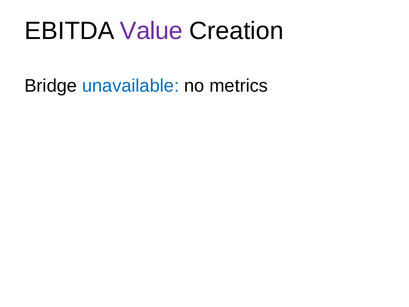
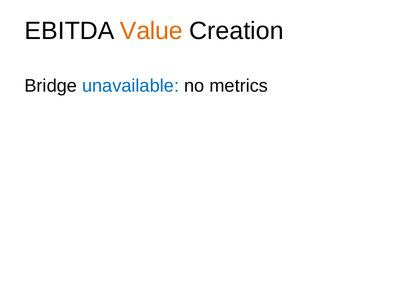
Value colour: purple -> orange
